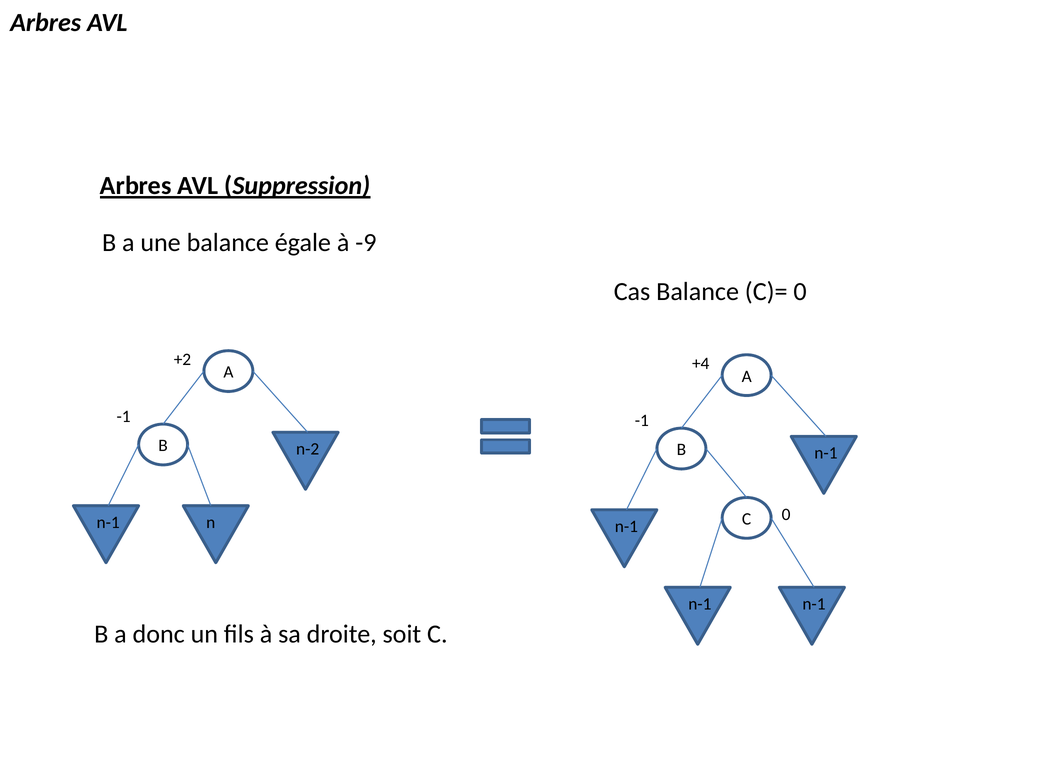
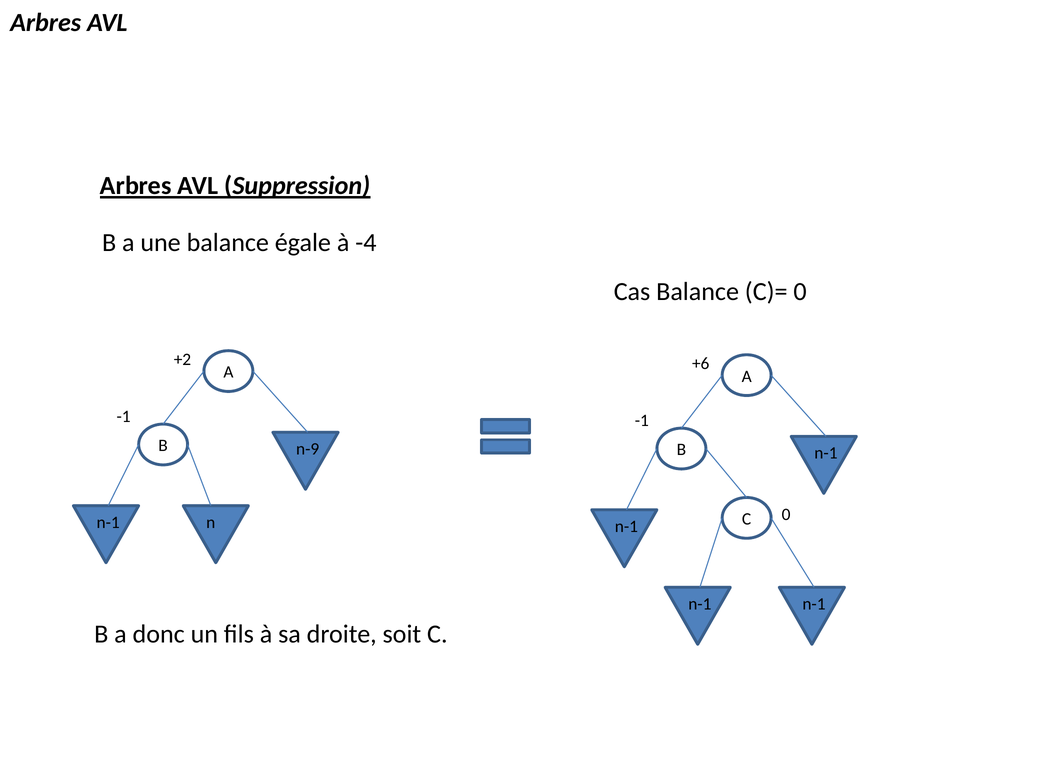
-9: -9 -> -4
+4: +4 -> +6
n-2: n-2 -> n-9
